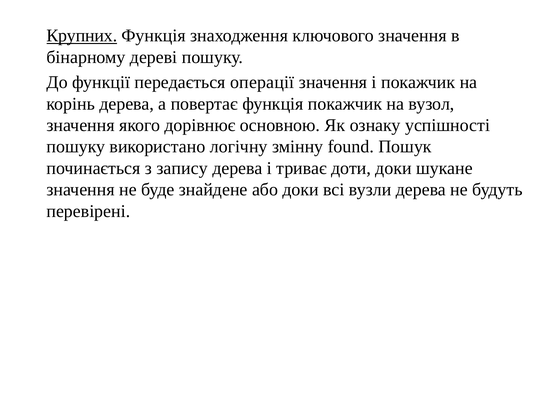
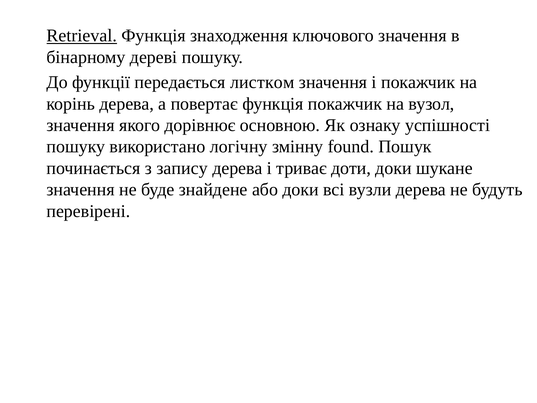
Крупних: Крупних -> Retrieval
операції: операції -> листком
